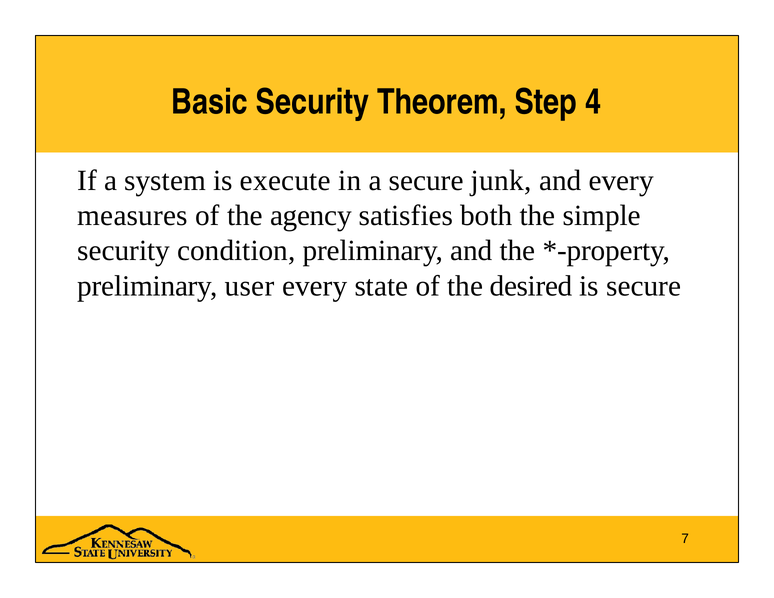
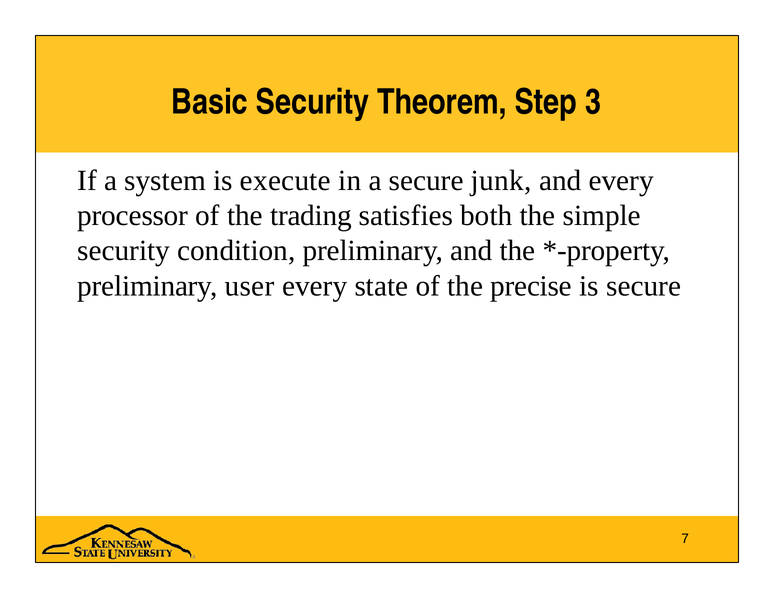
4: 4 -> 3
measures: measures -> processor
agency: agency -> trading
desired: desired -> precise
